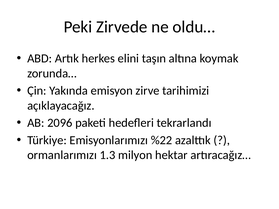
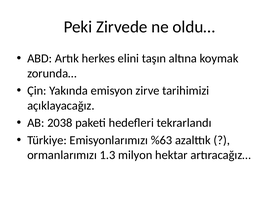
2096: 2096 -> 2038
%22: %22 -> %63
